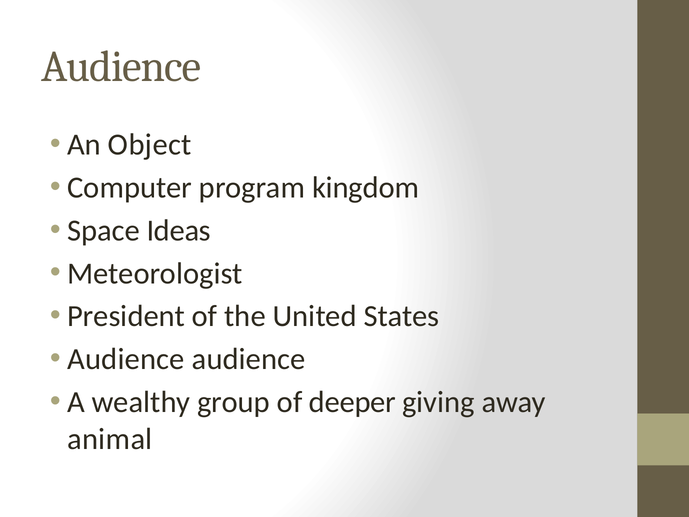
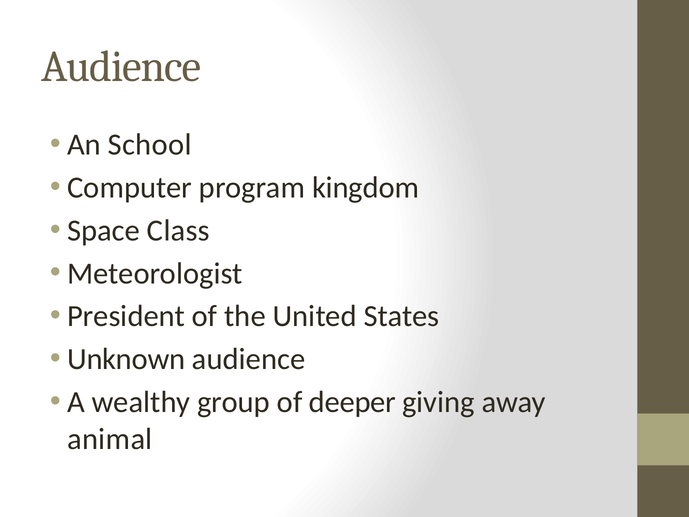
Object: Object -> School
Ideas: Ideas -> Class
Audience at (126, 359): Audience -> Unknown
